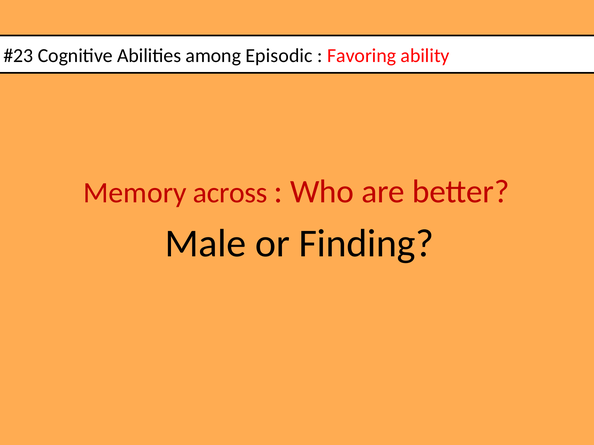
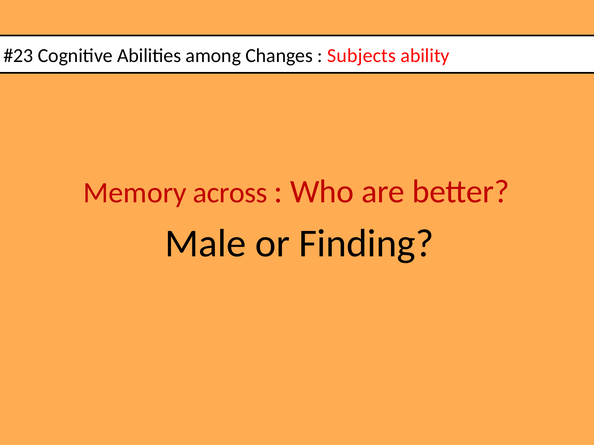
Episodic: Episodic -> Changes
Favoring: Favoring -> Subjects
